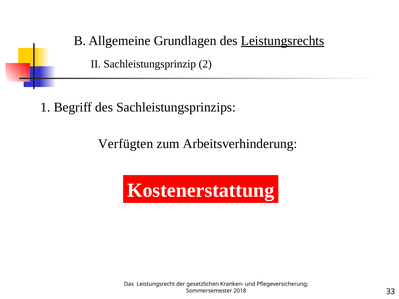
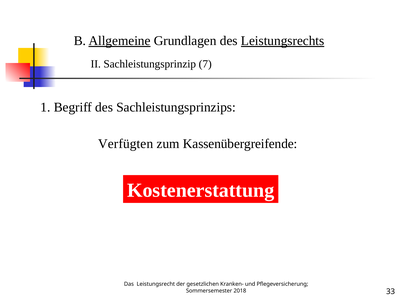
Allgemeine underline: none -> present
2: 2 -> 7
Arbeitsverhinderung: Arbeitsverhinderung -> Kassenübergreifende
